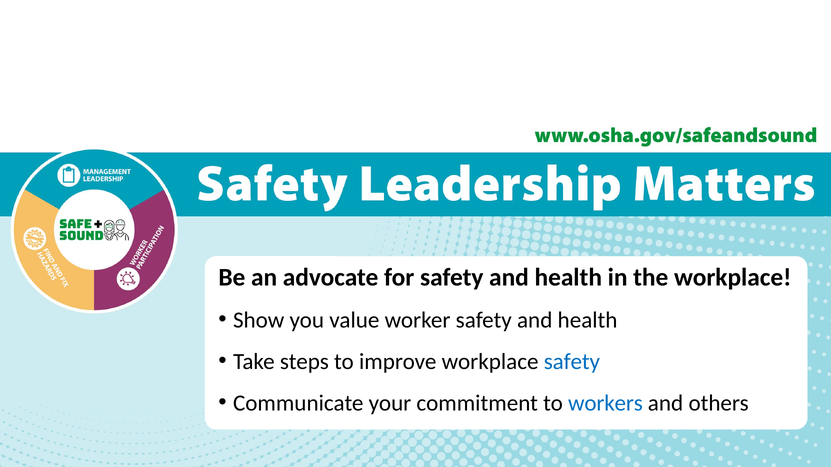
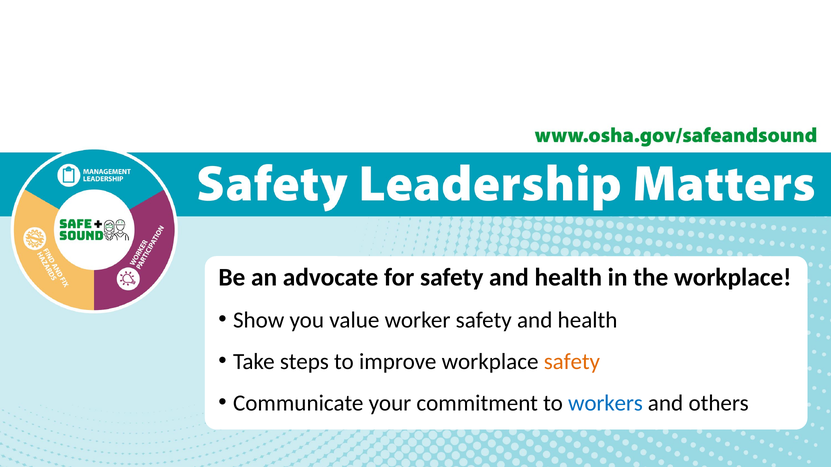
safety at (572, 362) colour: blue -> orange
